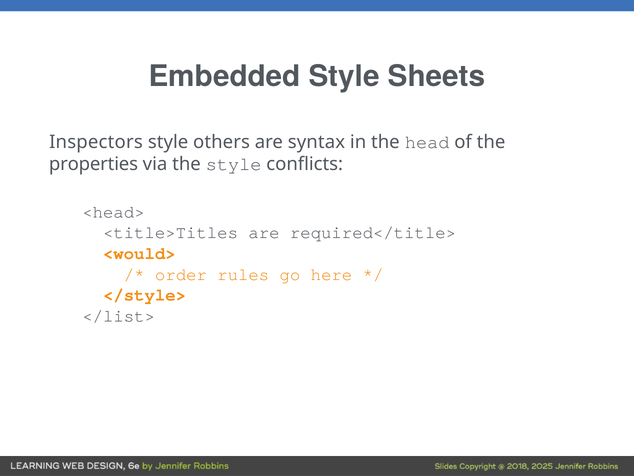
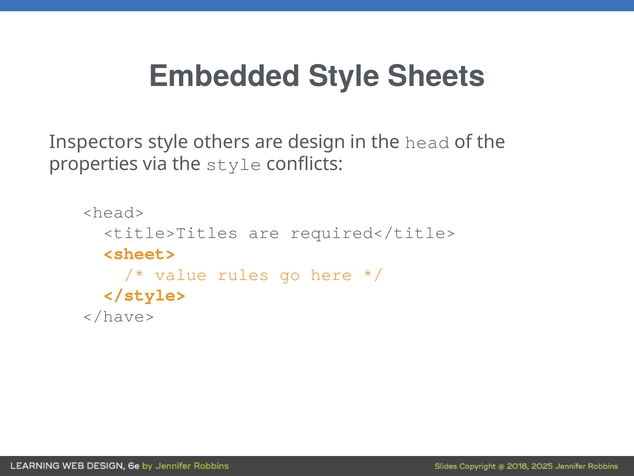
syntax: syntax -> design
<would>: <would> -> <sheet>
order: order -> value
</list>: </list> -> </have>
